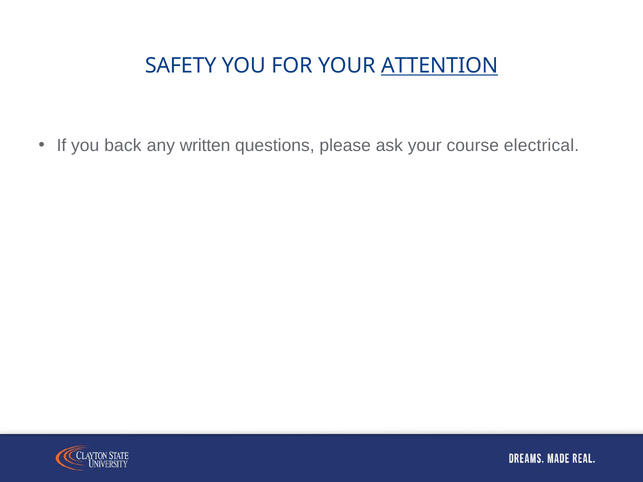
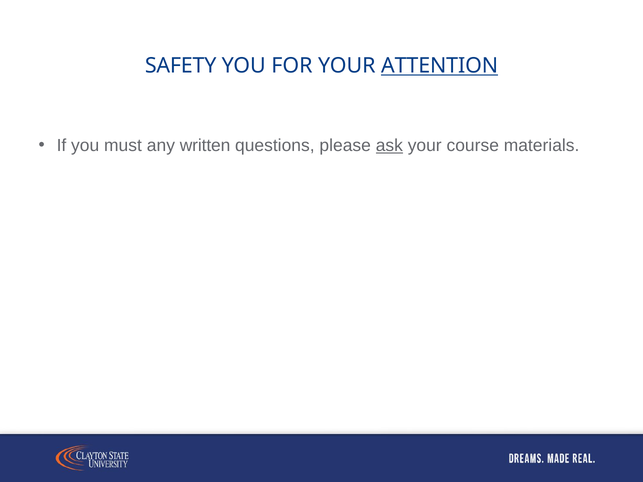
back: back -> must
ask underline: none -> present
electrical: electrical -> materials
